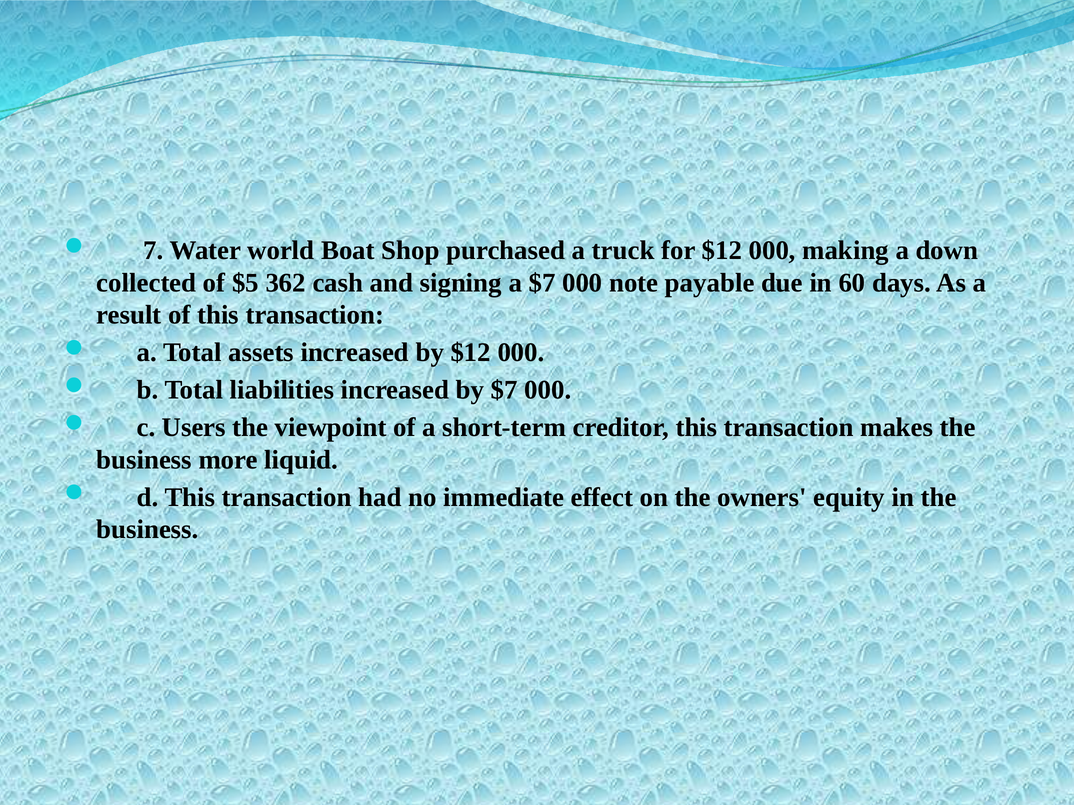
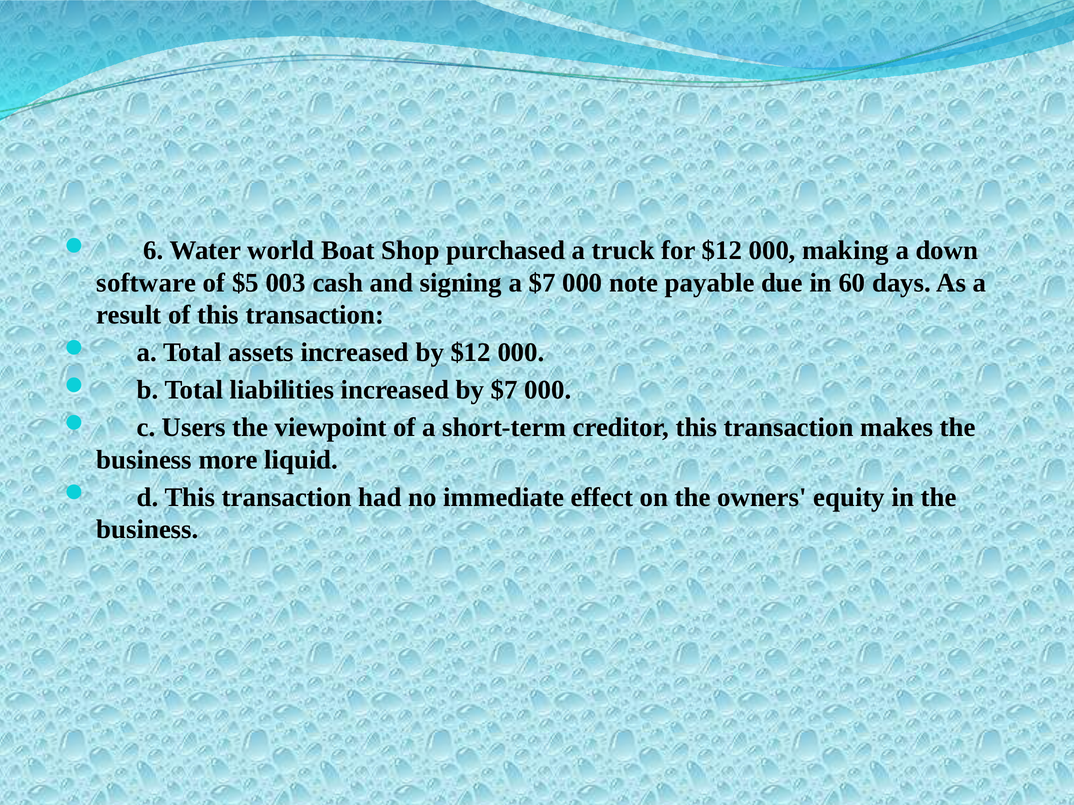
7: 7 -> 6
collected: collected -> software
362: 362 -> 003
